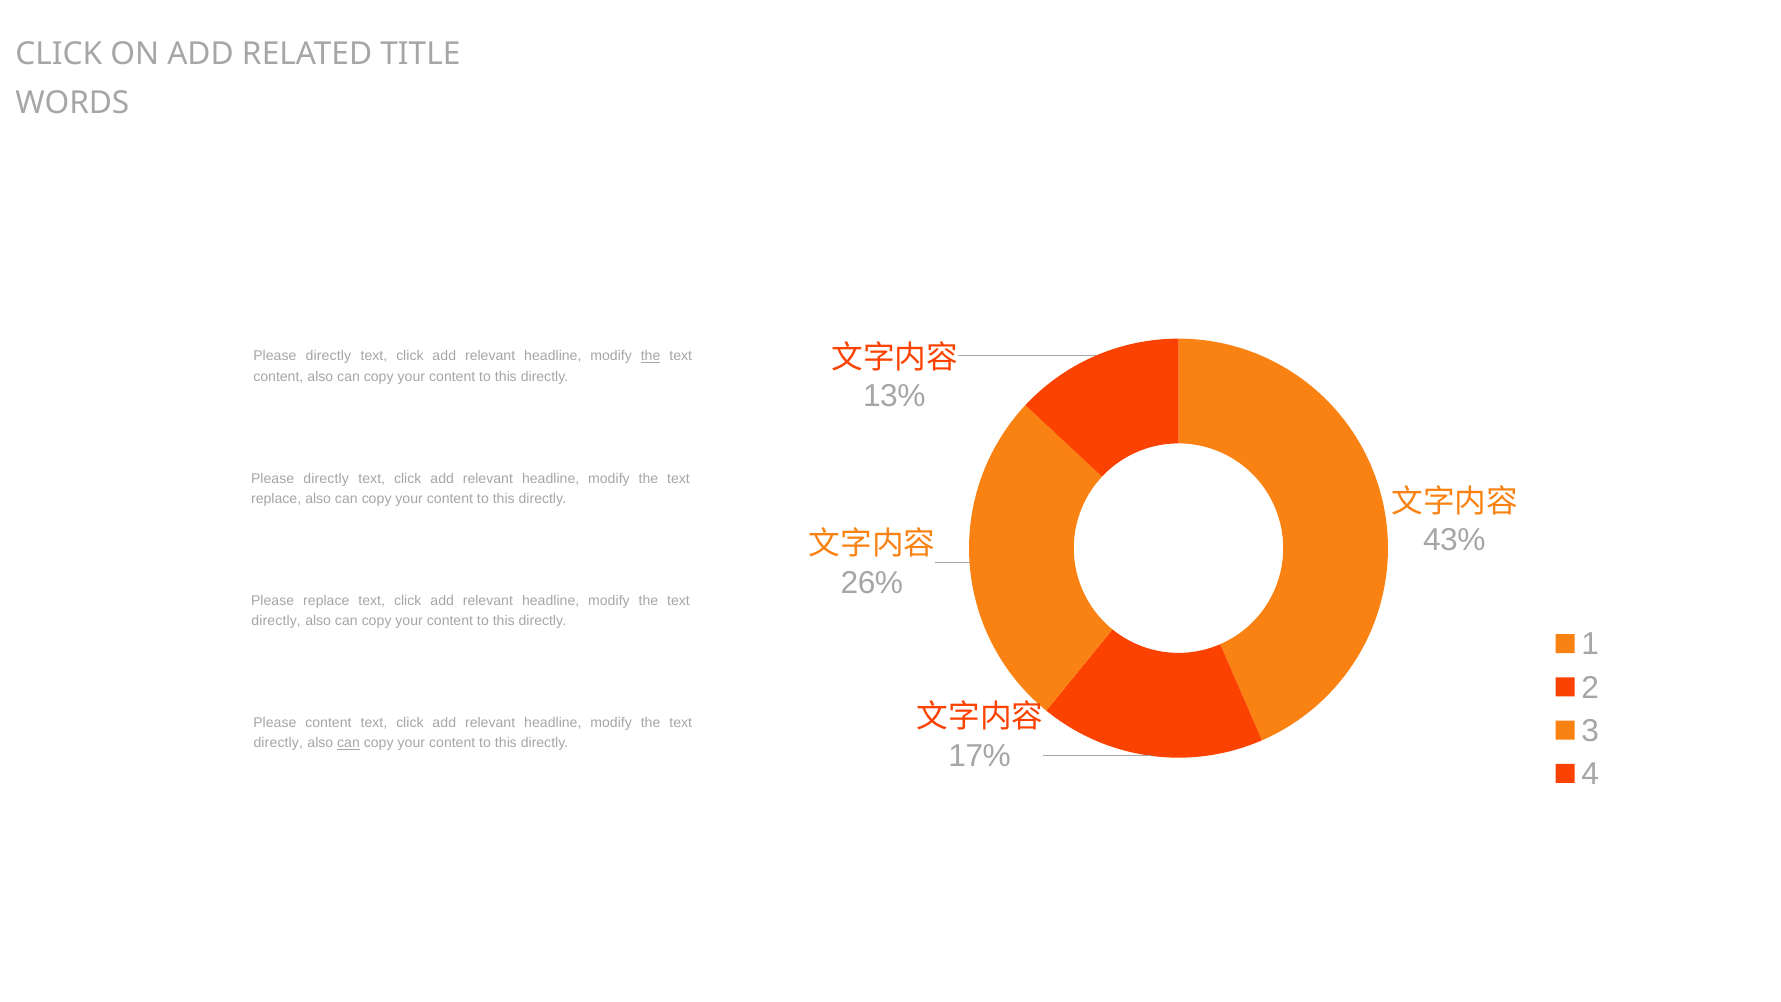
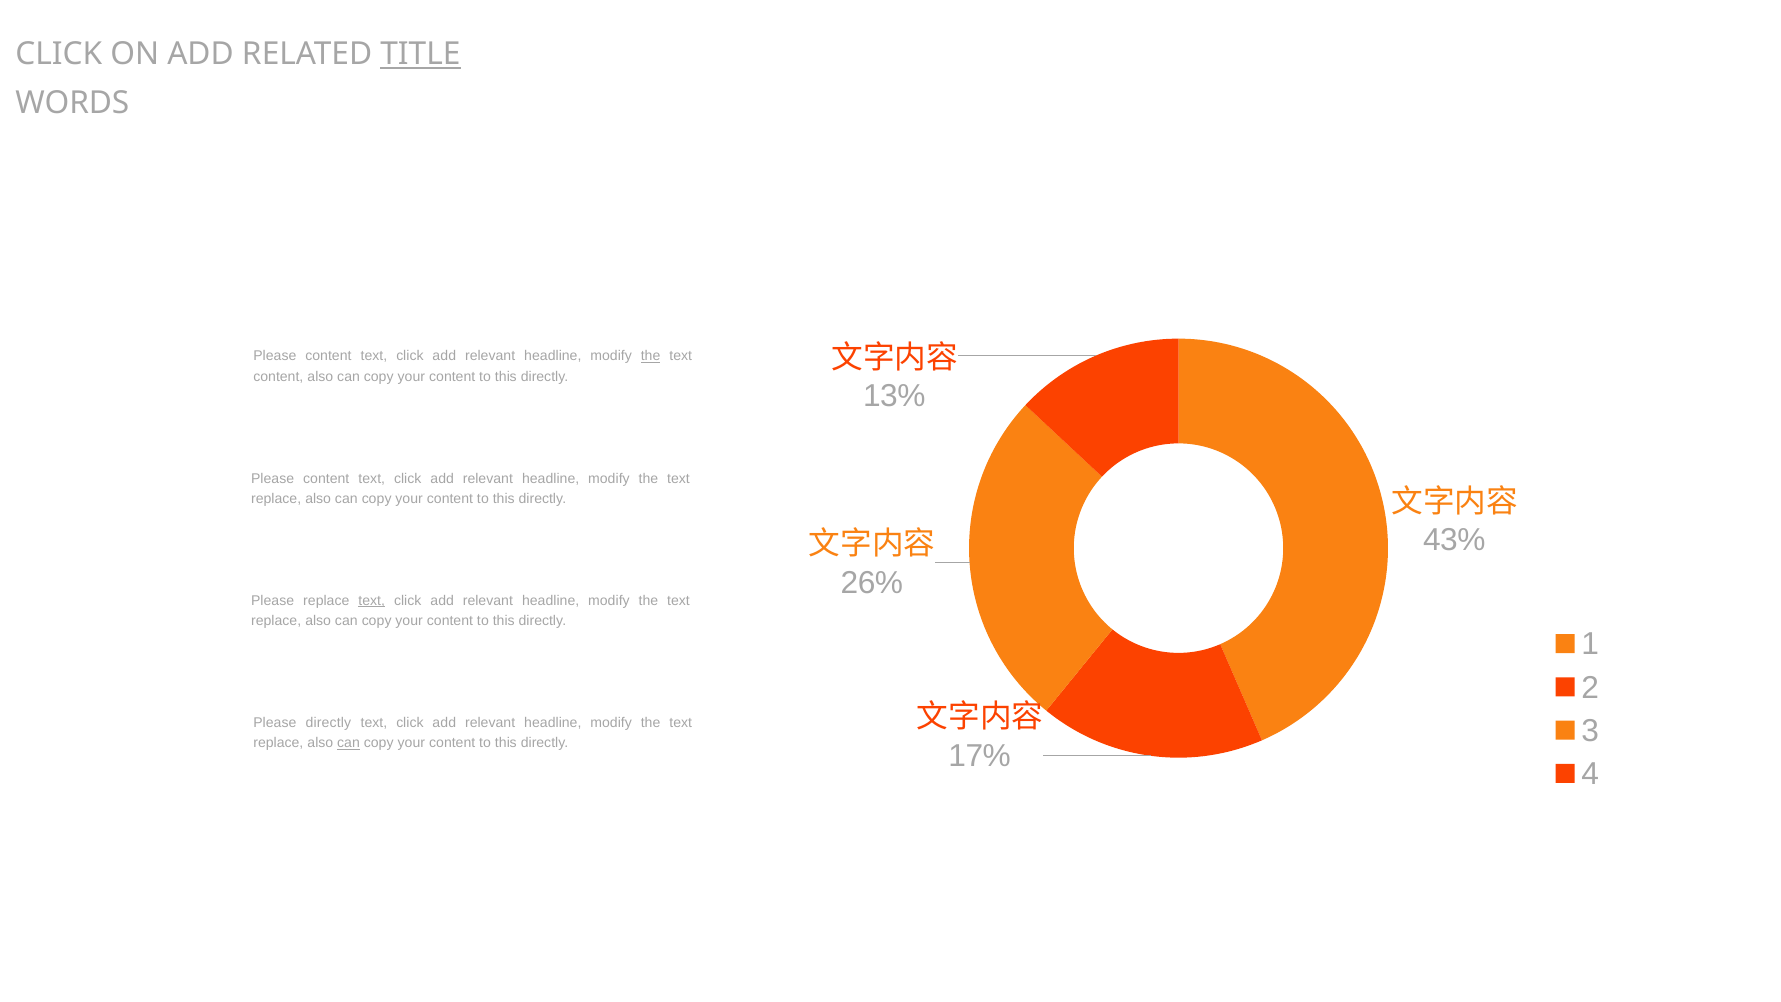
TITLE underline: none -> present
directly at (328, 356): directly -> content
directly at (326, 478): directly -> content
text at (372, 601) underline: none -> present
directly at (276, 621): directly -> replace
Please content: content -> directly
directly at (278, 743): directly -> replace
